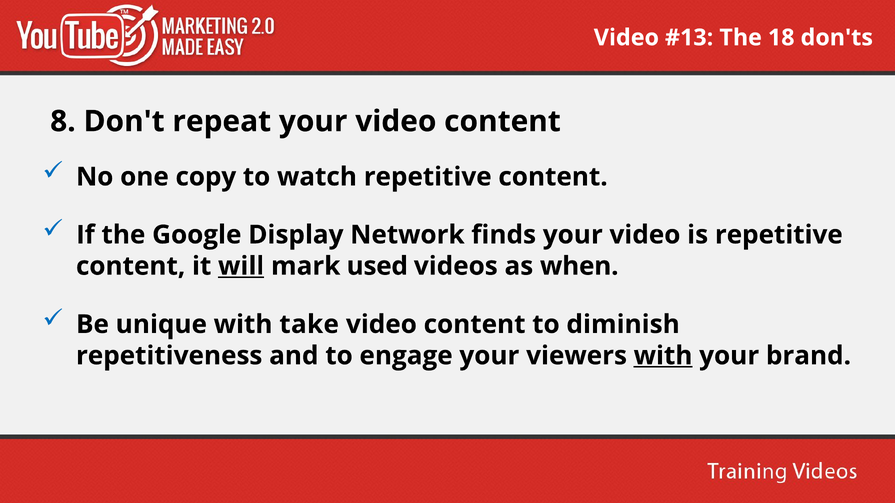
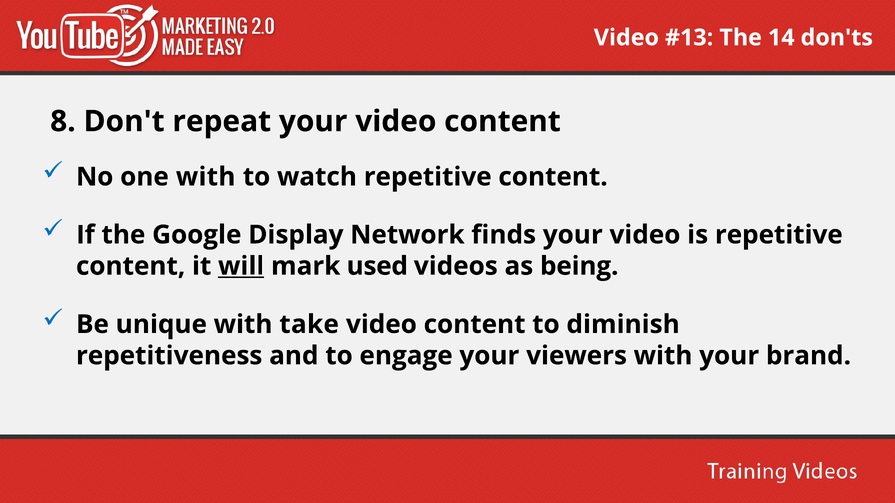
18: 18 -> 14
one copy: copy -> with
when: when -> being
with at (663, 356) underline: present -> none
